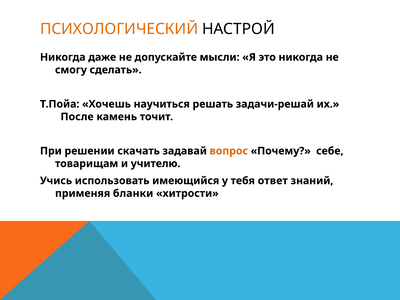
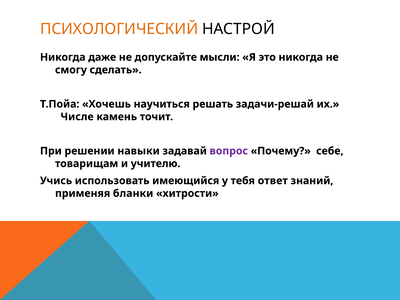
После: После -> Числе
скачать: скачать -> навыки
вопрос colour: orange -> purple
